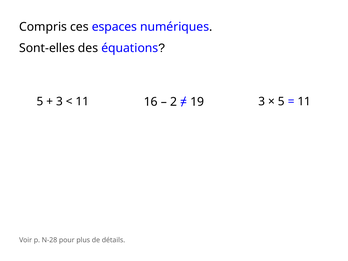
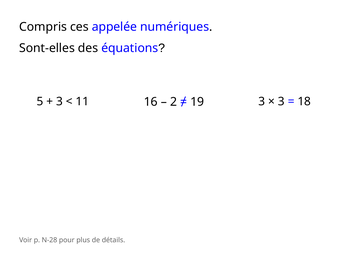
espaces: espaces -> appelée
5 at (281, 101): 5 -> 3
11 at (304, 101): 11 -> 18
